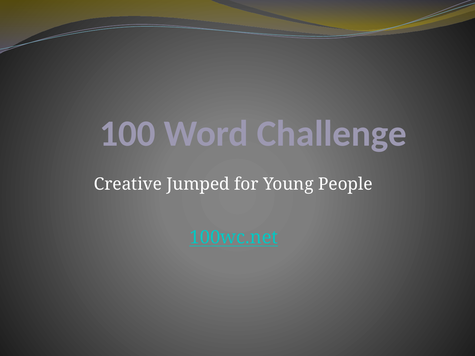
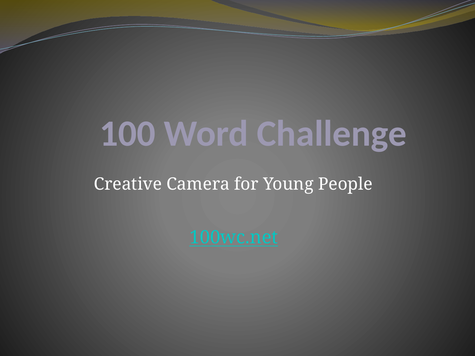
Jumped: Jumped -> Camera
